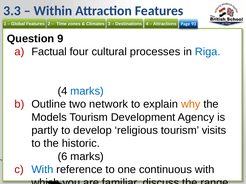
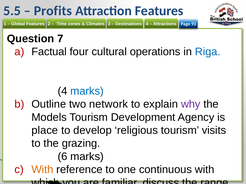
3.3: 3.3 -> 5.5
Within: Within -> Profits
9: 9 -> 7
processes: processes -> operations
why colour: orange -> purple
partly: partly -> place
historic: historic -> grazing
With at (42, 170) colour: blue -> orange
